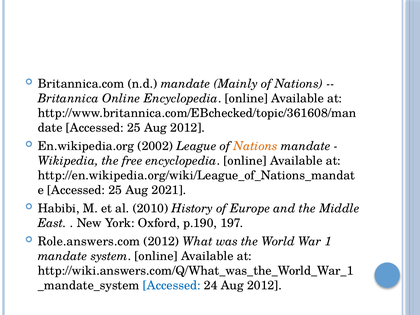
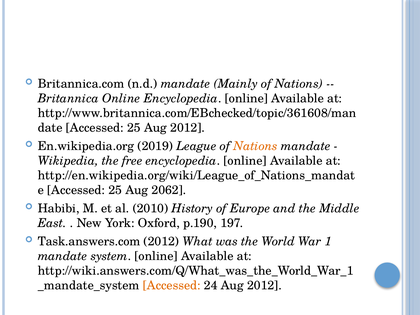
2002: 2002 -> 2019
2021: 2021 -> 2062
Role.answers.com: Role.answers.com -> Task.answers.com
Accessed at (172, 285) colour: blue -> orange
